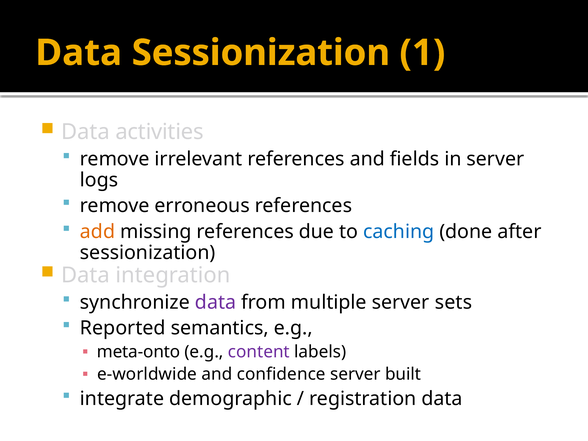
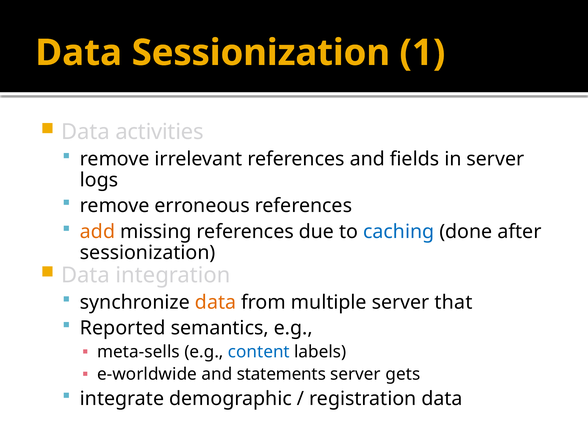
data at (216, 302) colour: purple -> orange
sets: sets -> that
meta-onto: meta-onto -> meta-sells
content colour: purple -> blue
confidence: confidence -> statements
built: built -> gets
